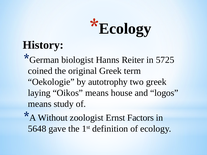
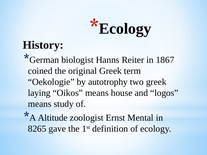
5725: 5725 -> 1867
Without: Without -> Altitude
Factors: Factors -> Mental
5648: 5648 -> 8265
